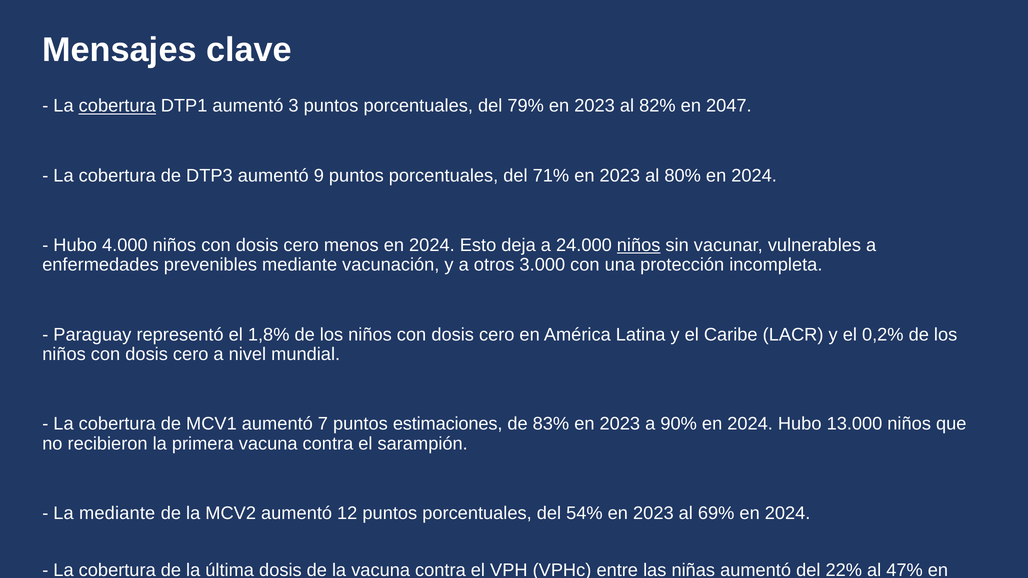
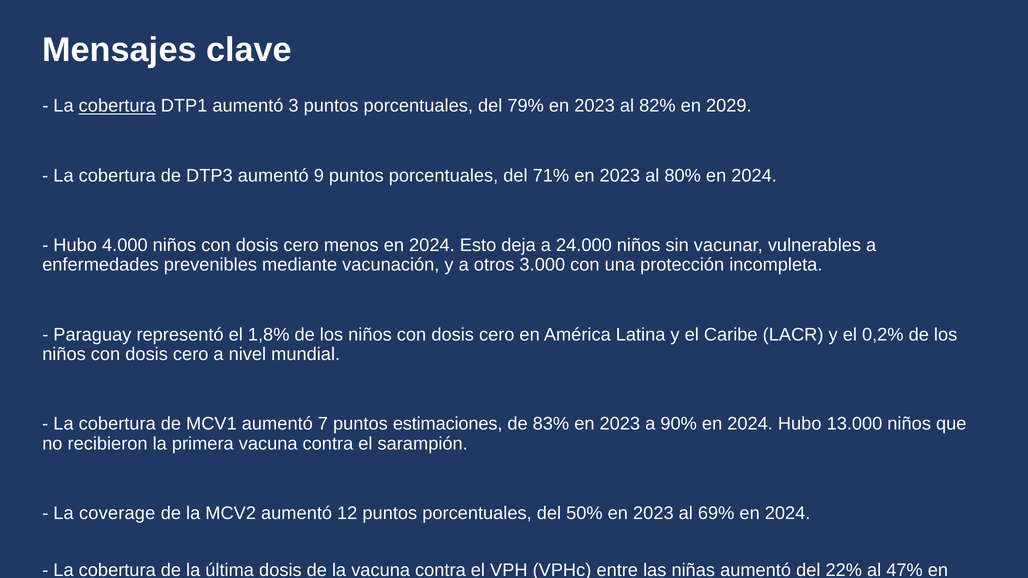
2047: 2047 -> 2029
niños at (639, 245) underline: present -> none
La mediante: mediante -> coverage
54%: 54% -> 50%
